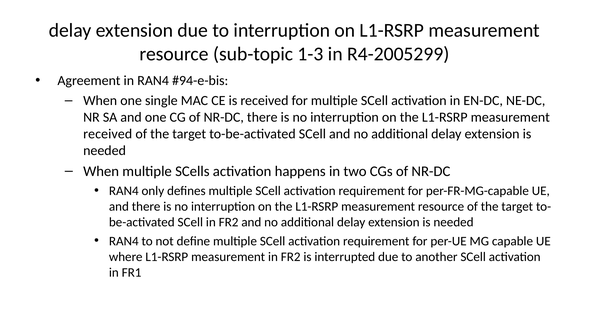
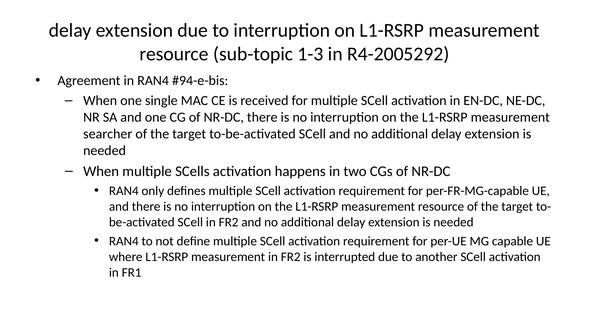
R4-2005299: R4-2005299 -> R4-2005292
received at (108, 134): received -> searcher
